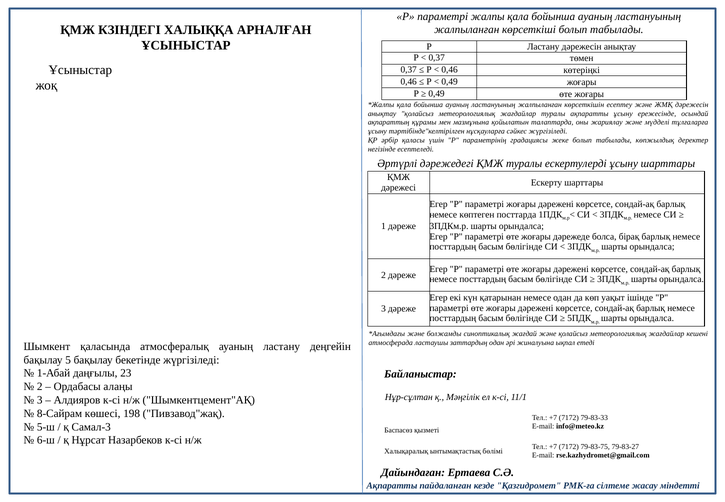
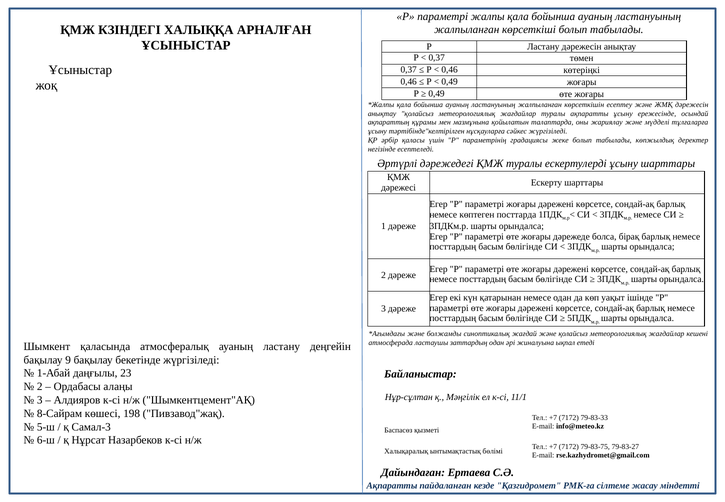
5: 5 -> 9
